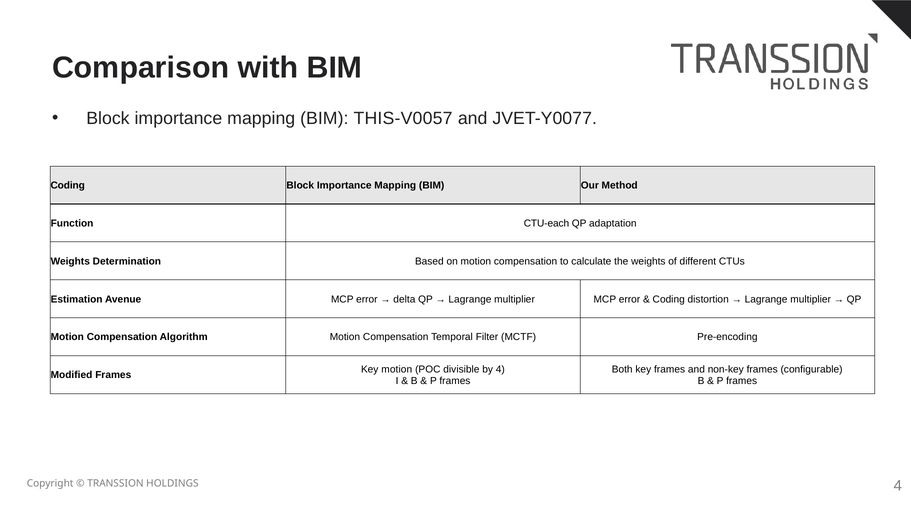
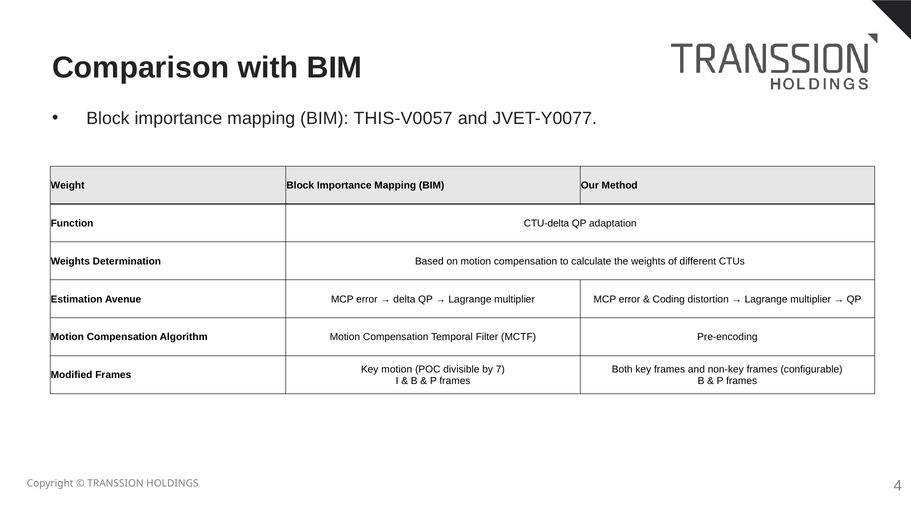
Coding at (68, 186): Coding -> Weight
CTU-each: CTU-each -> CTU-delta
by 4: 4 -> 7
